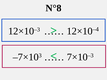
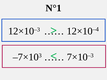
N°8: N°8 -> N°1
